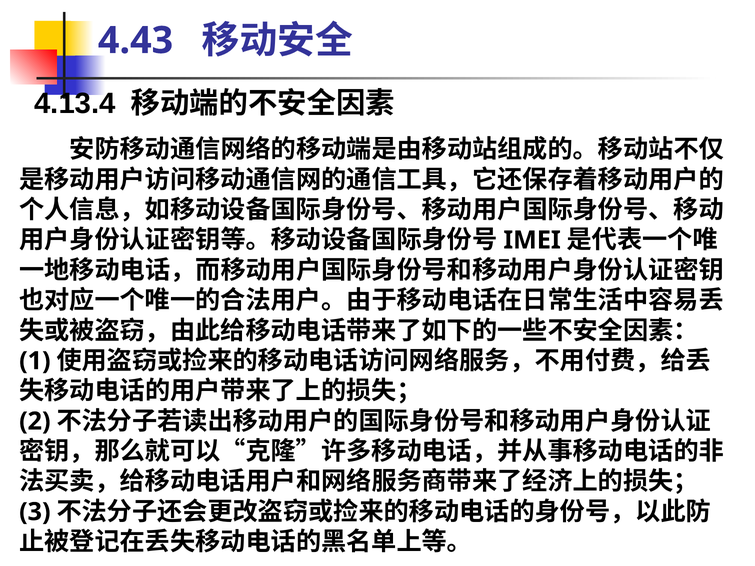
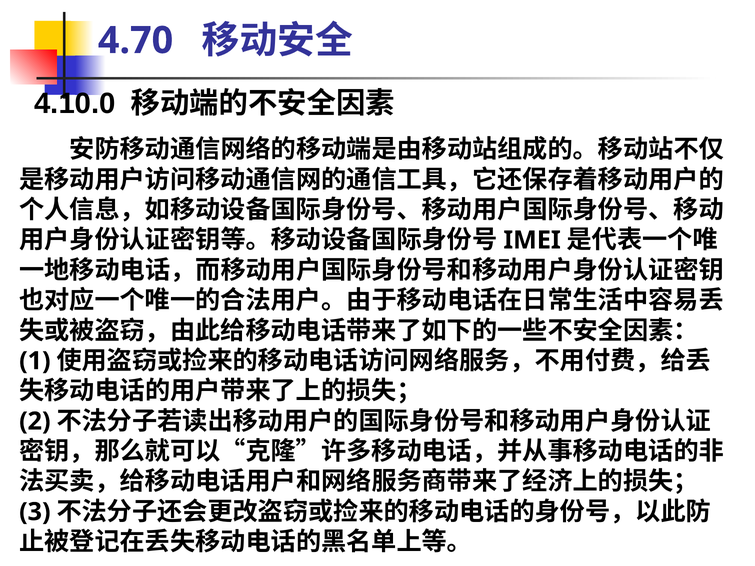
4.43: 4.43 -> 4.70
4.13.4: 4.13.4 -> 4.10.0
